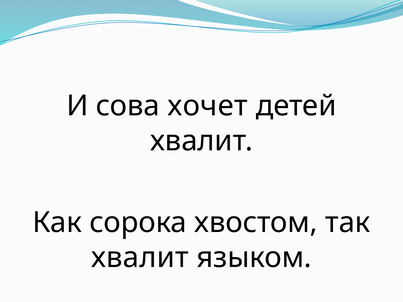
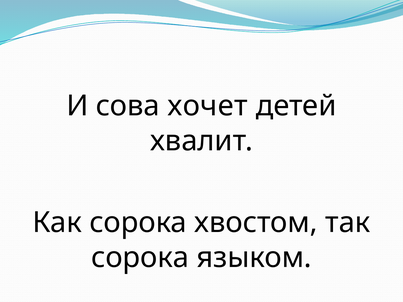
хвалит at (140, 258): хвалит -> сорока
